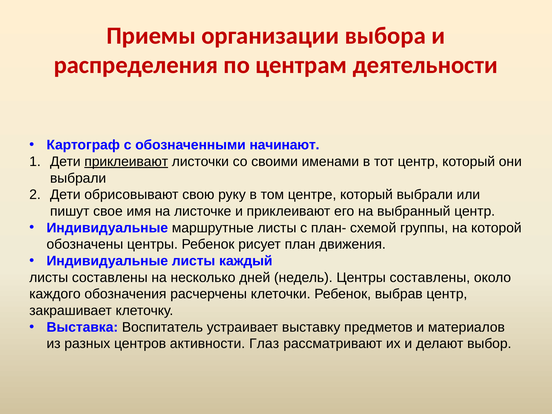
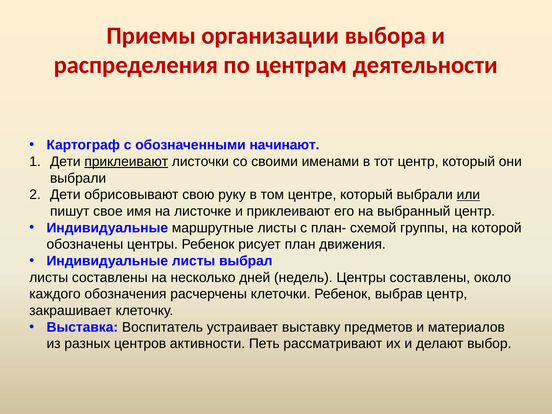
или underline: none -> present
каждый: каждый -> выбрал
Глаз: Глаз -> Петь
